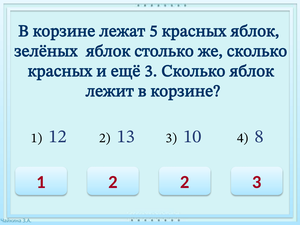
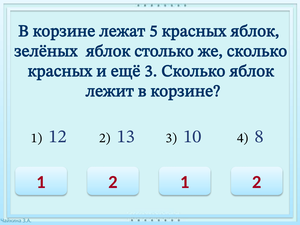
1 2: 2 -> 1
2 3: 3 -> 2
